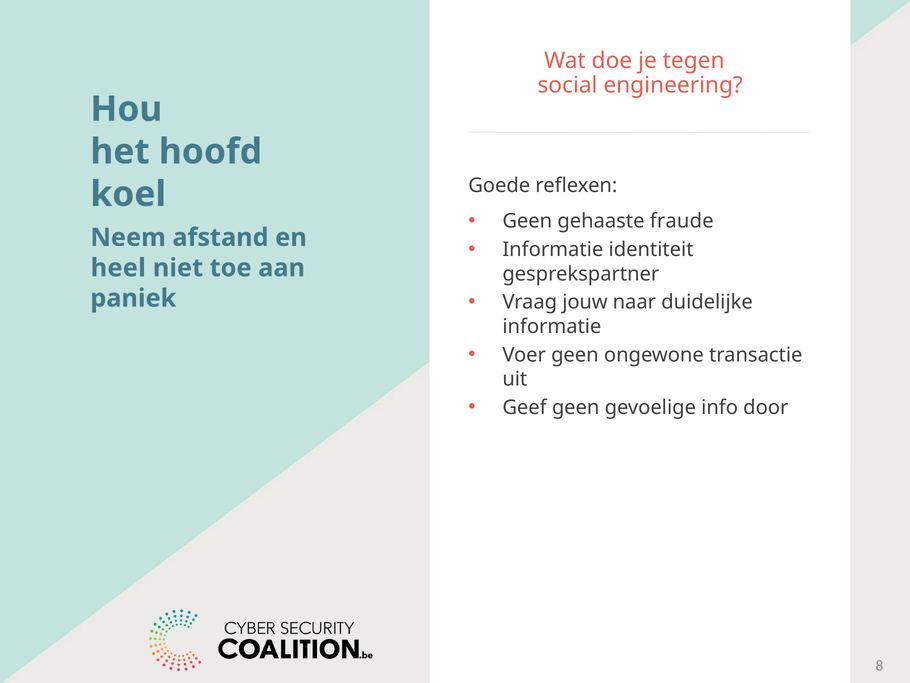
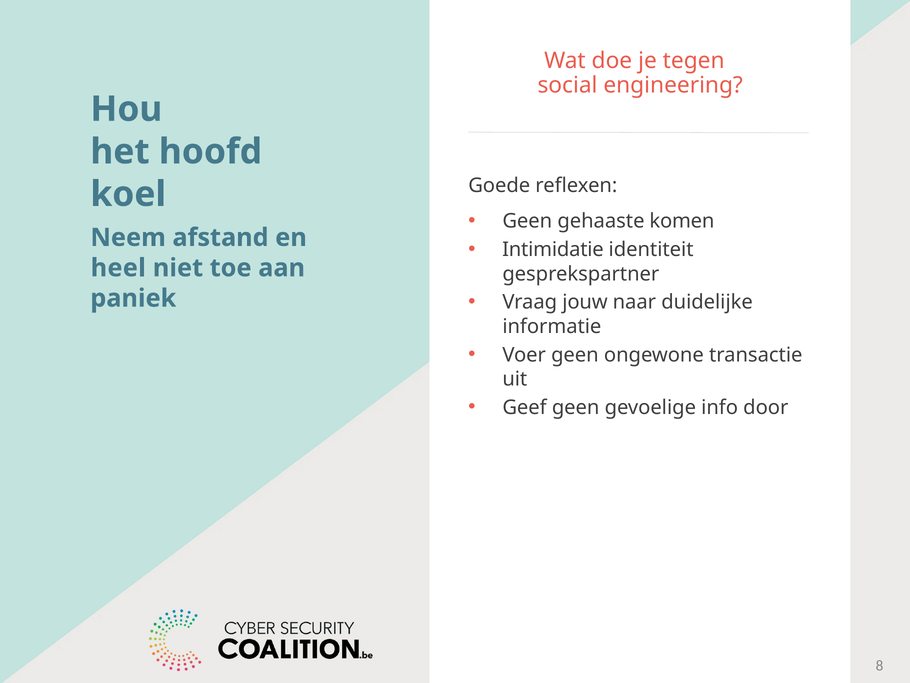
fraude: fraude -> komen
Informatie at (553, 249): Informatie -> Intimidatie
